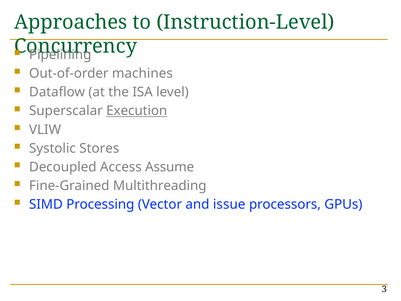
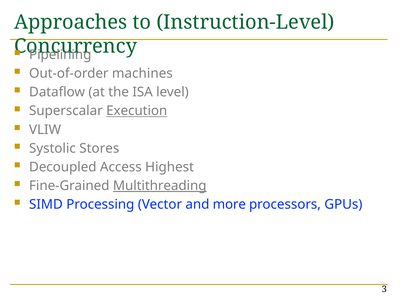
Assume: Assume -> Highest
Multithreading underline: none -> present
issue: issue -> more
